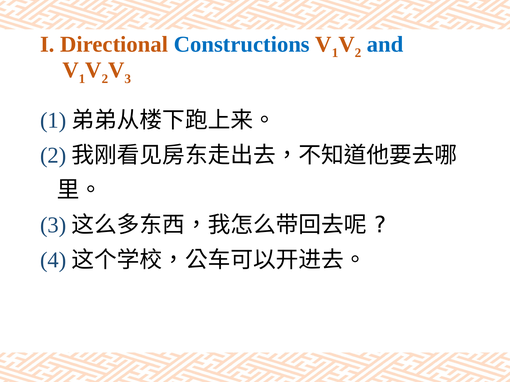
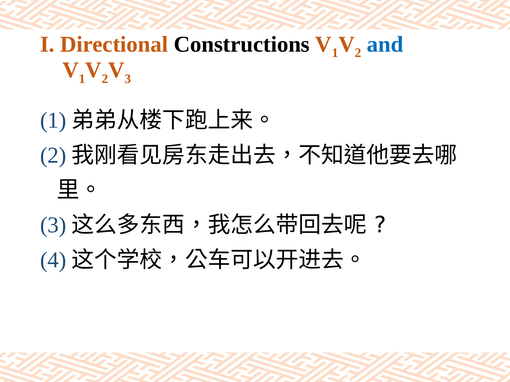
Constructions colour: blue -> black
